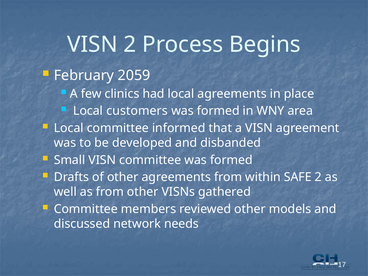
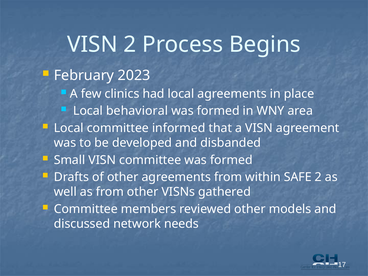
2059: 2059 -> 2023
customers: customers -> behavioral
